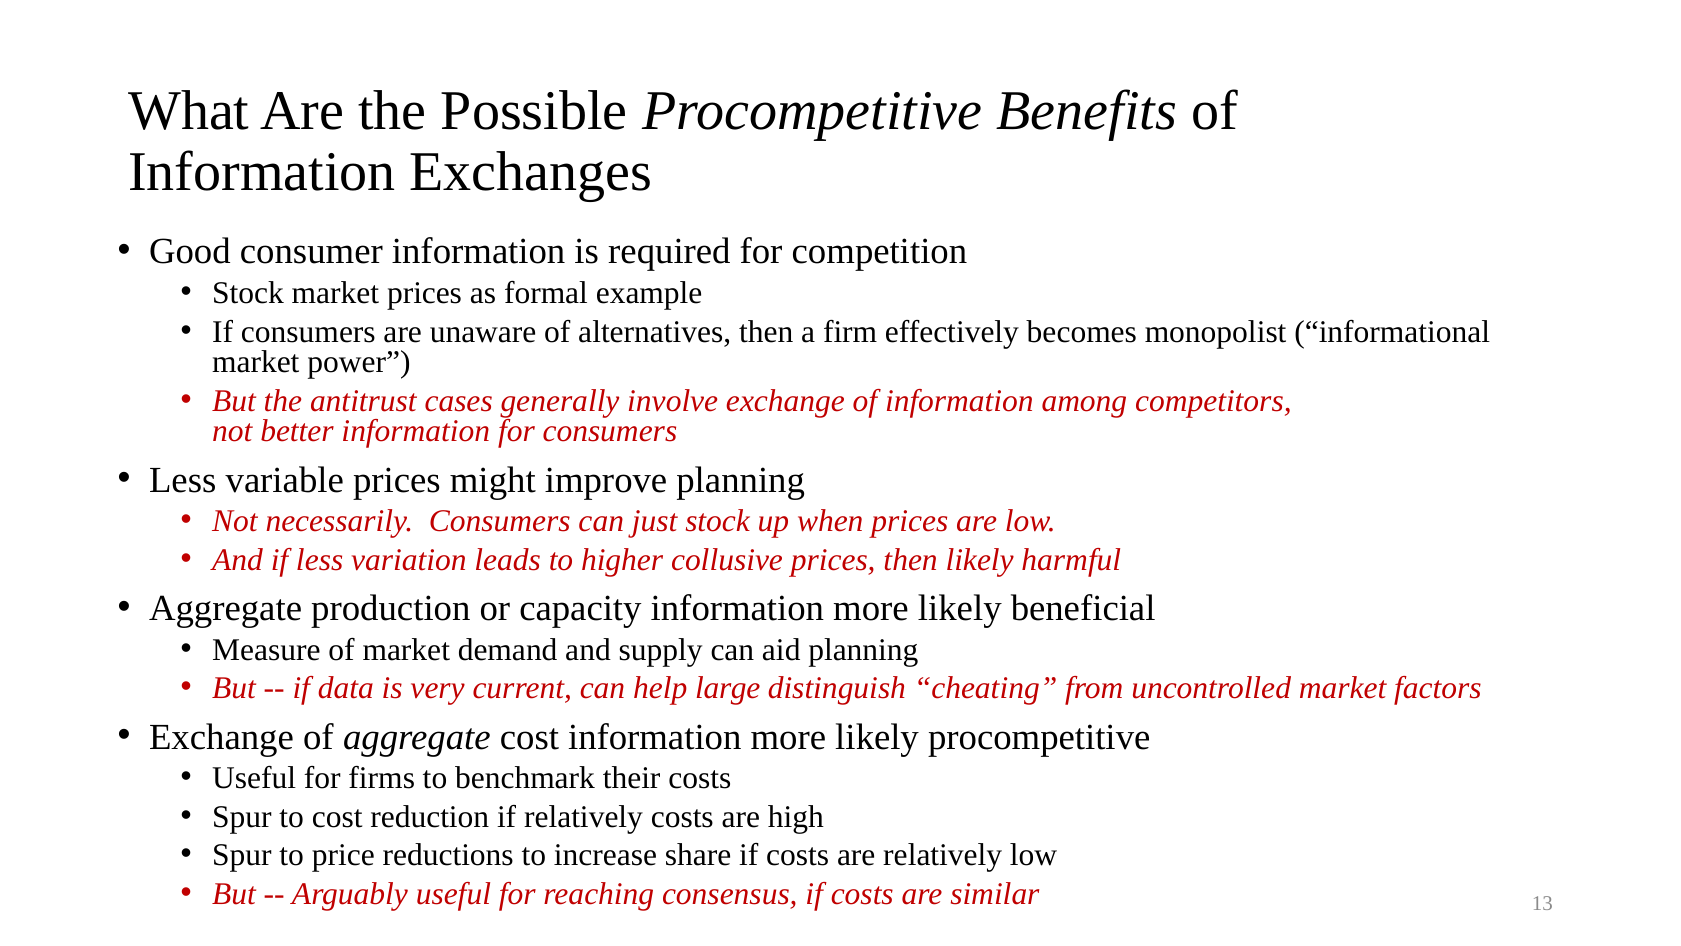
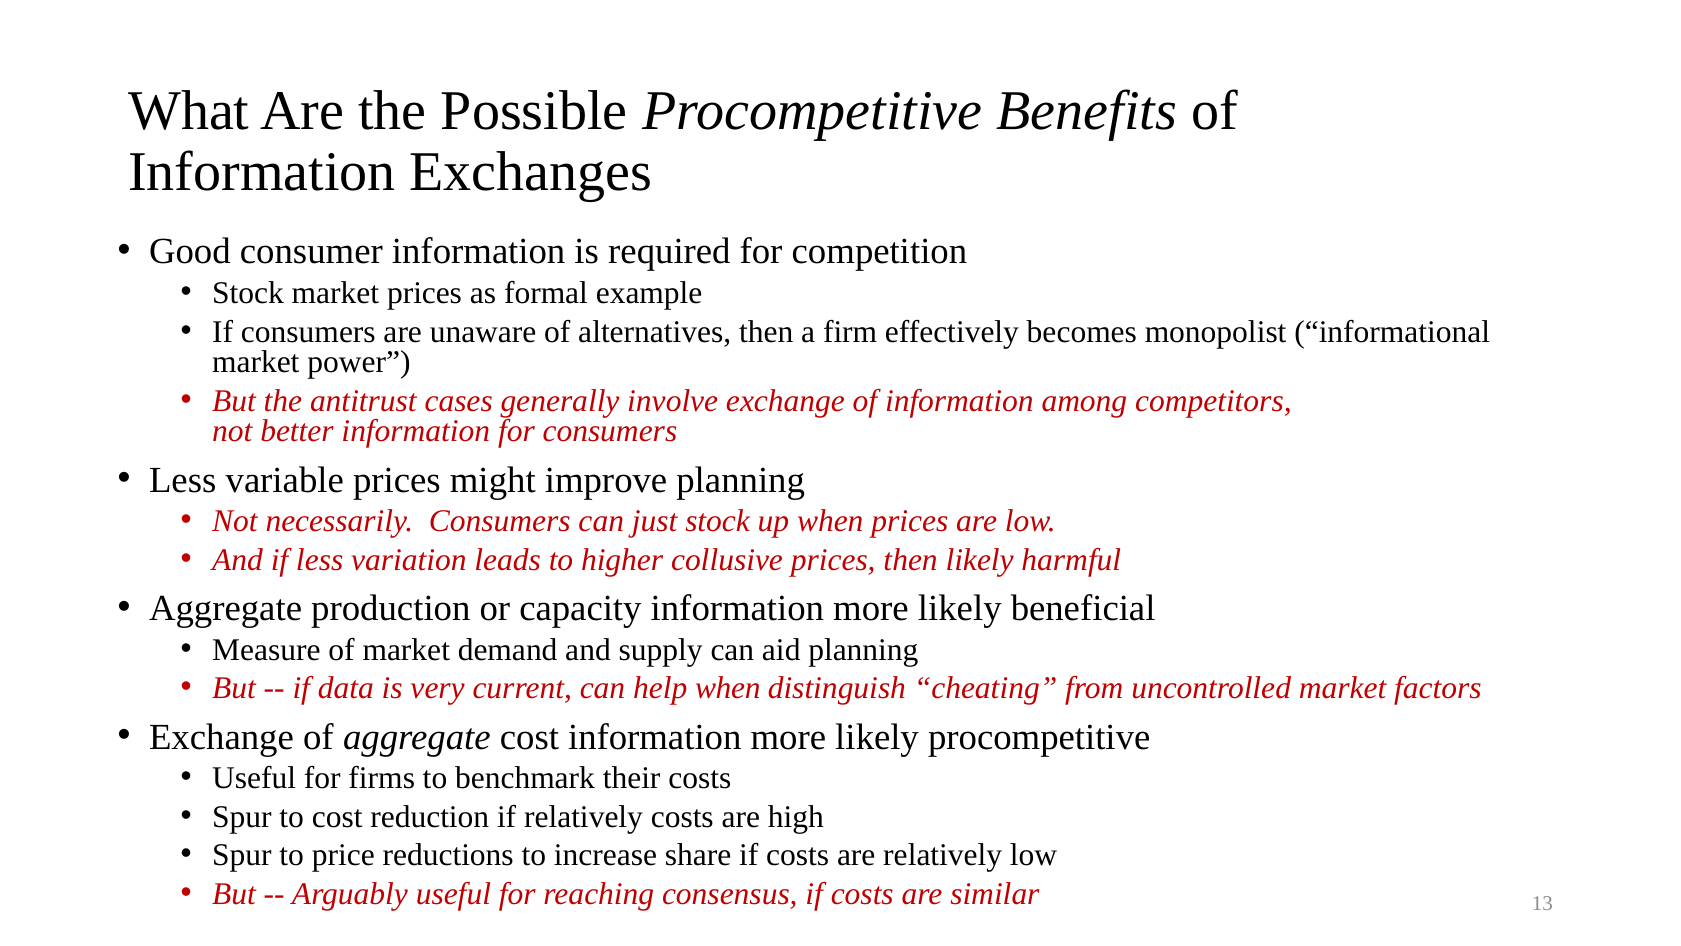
help large: large -> when
